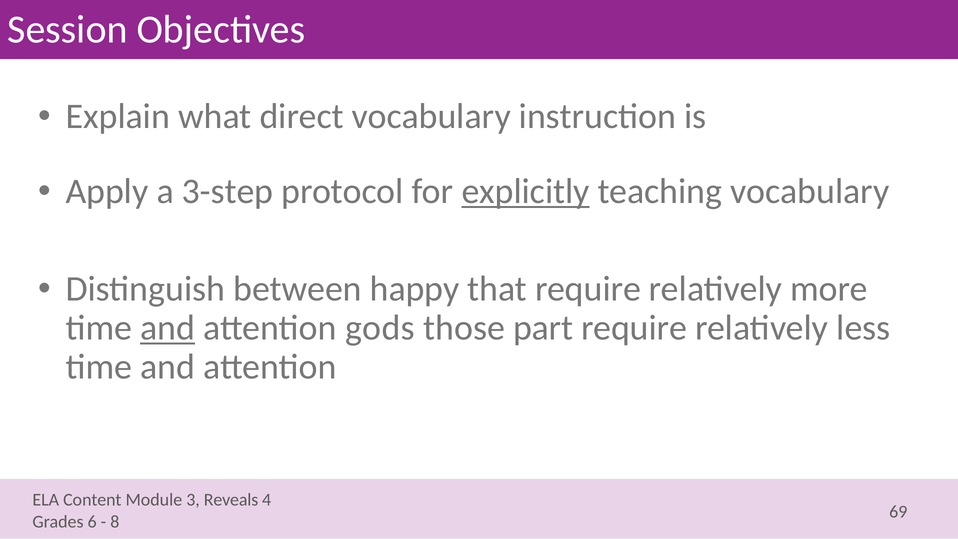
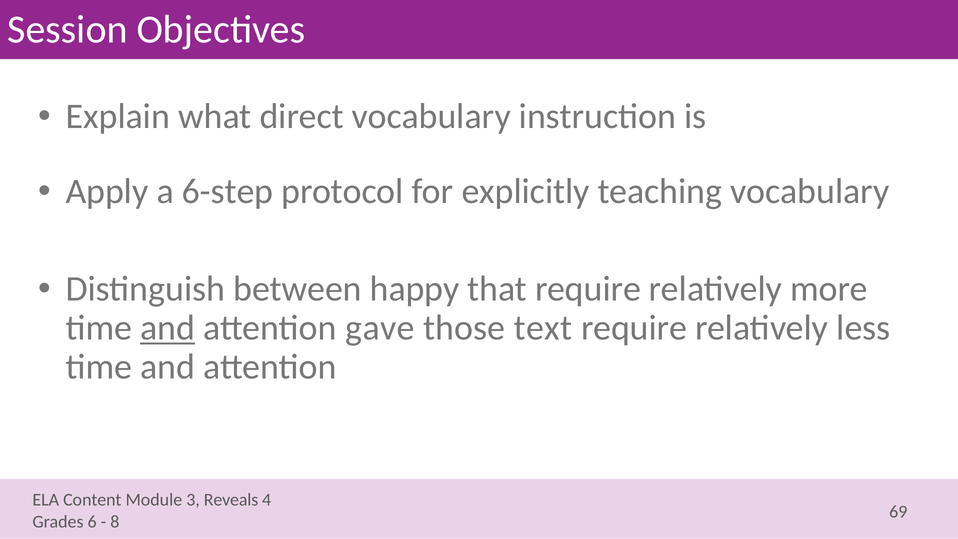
3-step: 3-step -> 6-step
explicitly underline: present -> none
gods: gods -> gave
part: part -> text
